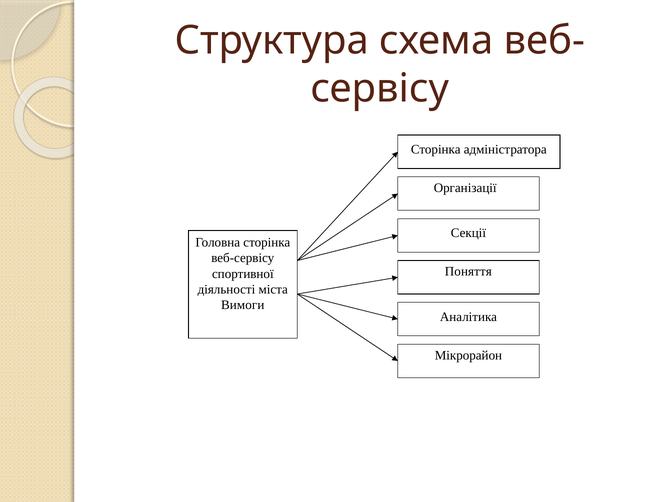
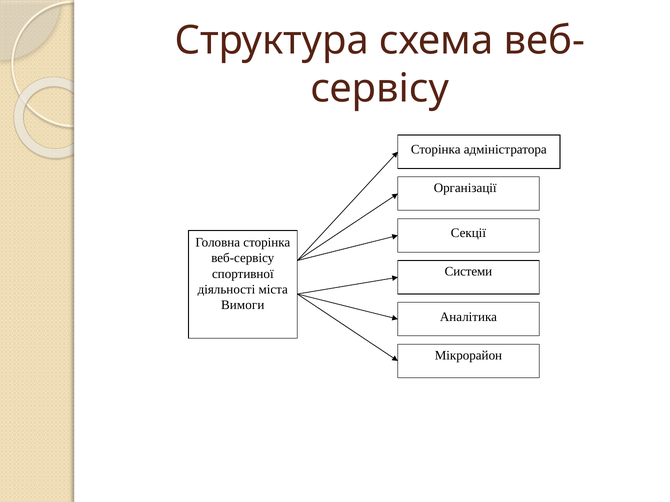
Поняття: Поняття -> Системи
